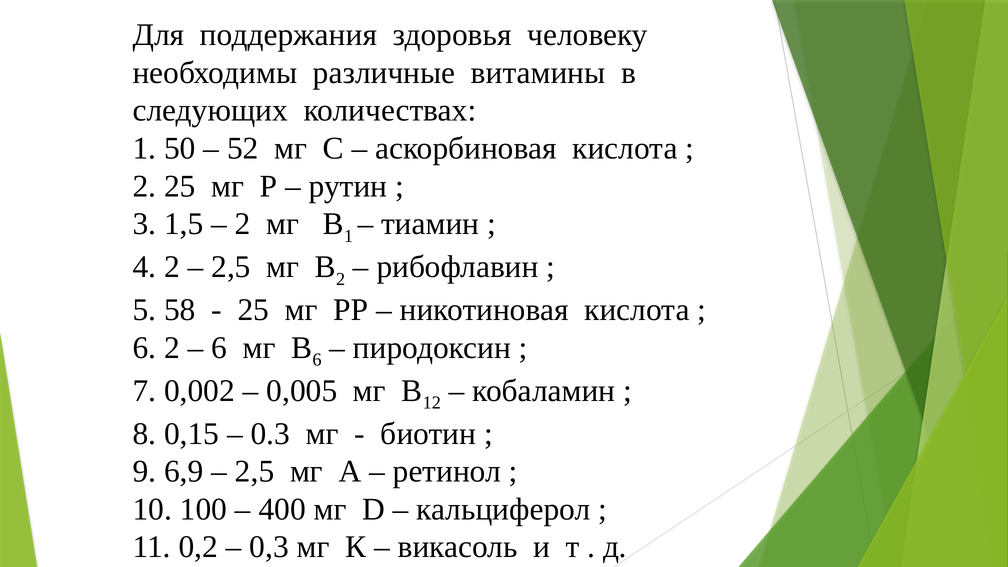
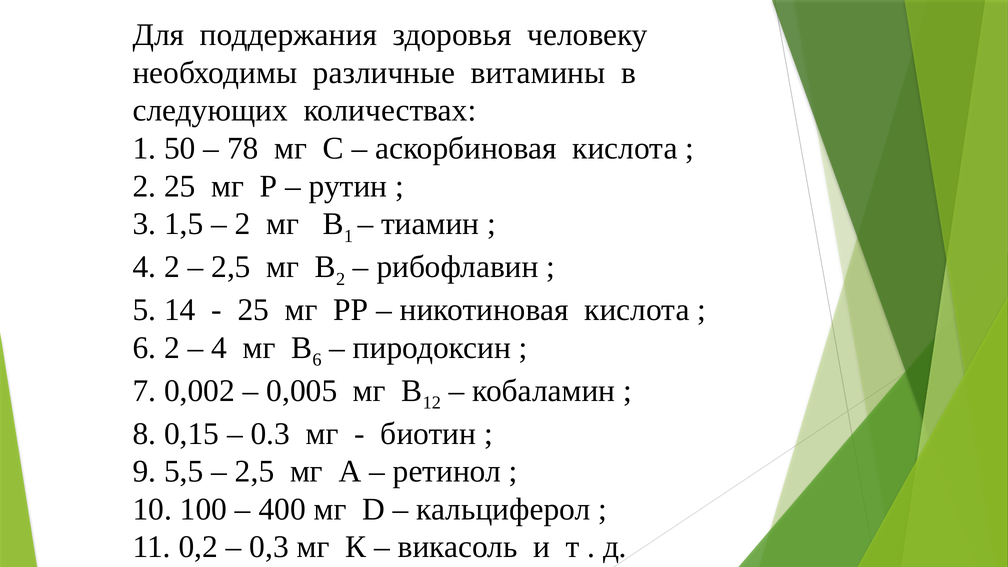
52: 52 -> 78
58: 58 -> 14
6 at (219, 348): 6 -> 4
6,9: 6,9 -> 5,5
